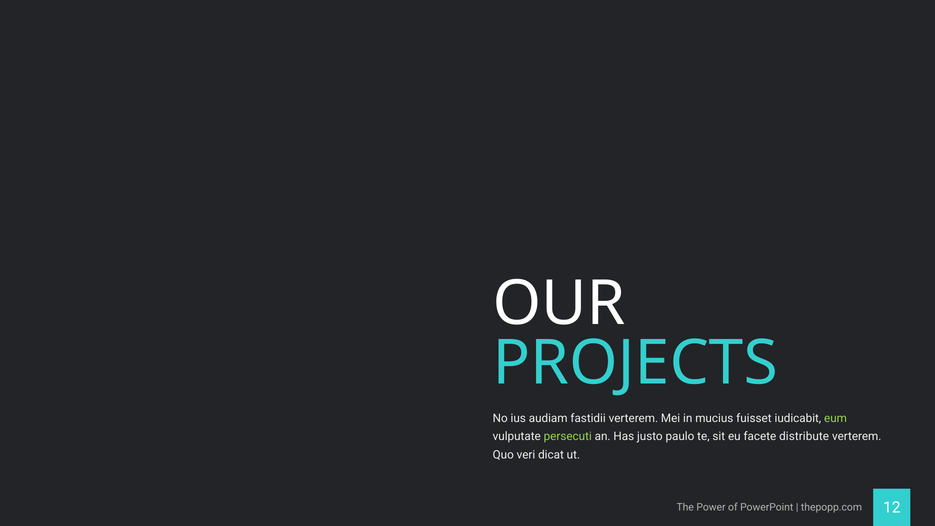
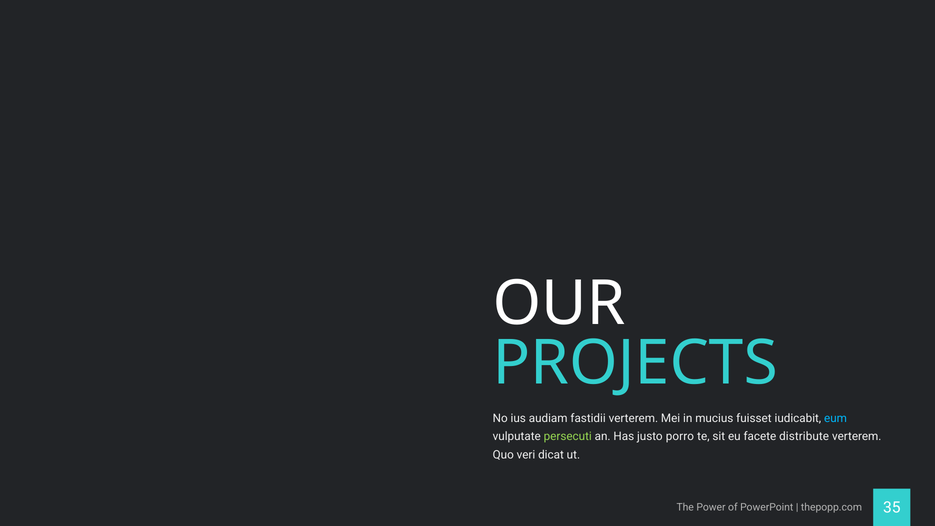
eum colour: light green -> light blue
paulo: paulo -> porro
12: 12 -> 35
